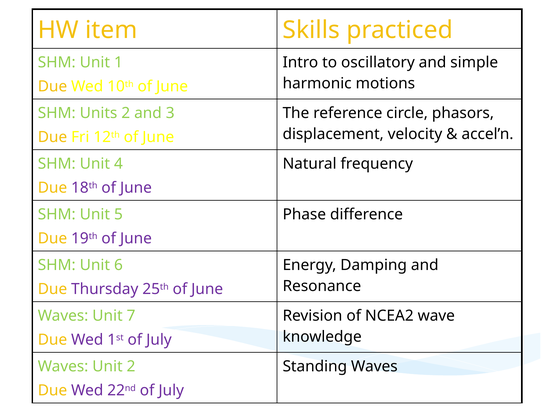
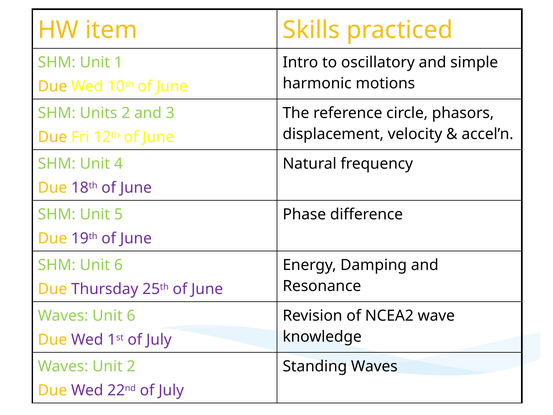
Waves Unit 7: 7 -> 6
